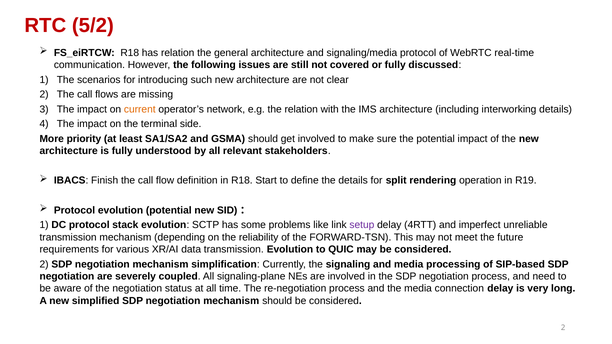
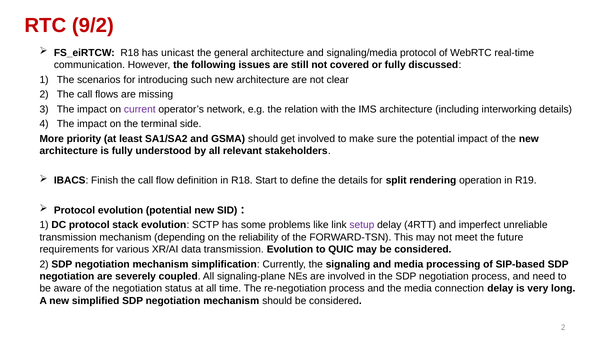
5/2: 5/2 -> 9/2
has relation: relation -> unicast
current colour: orange -> purple
